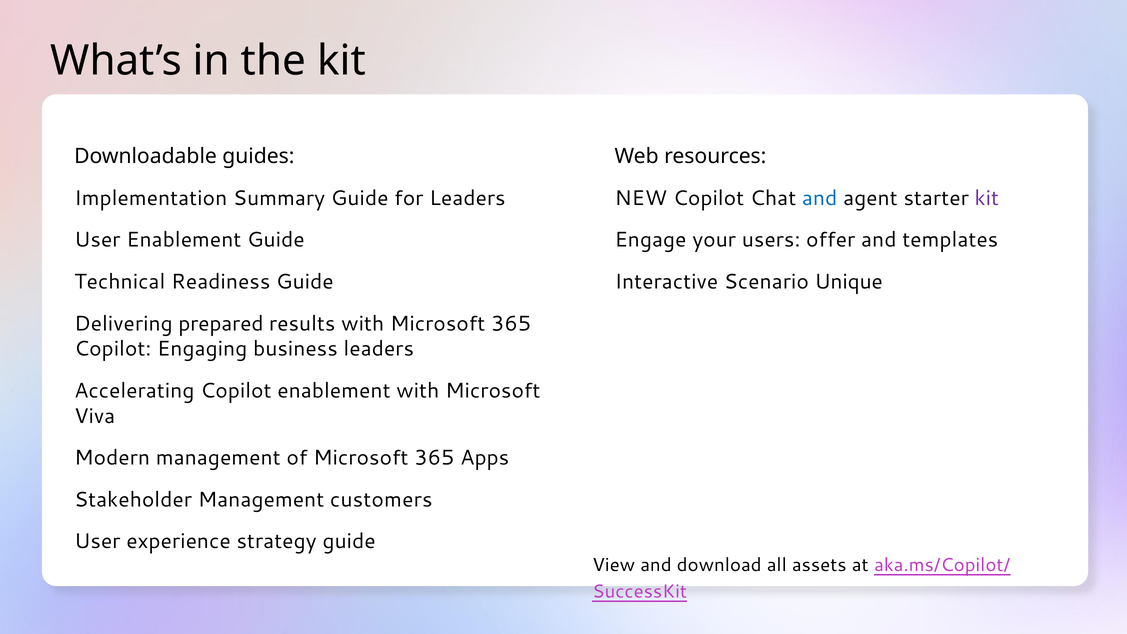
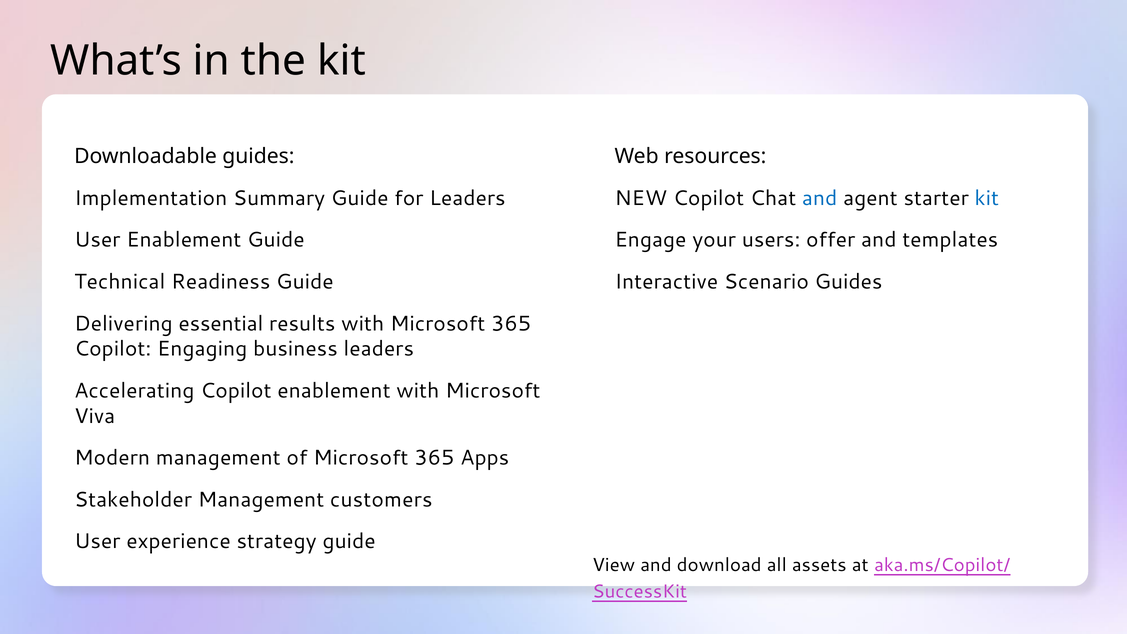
kit at (987, 198) colour: purple -> blue
Scenario Unique: Unique -> Guides
prepared: prepared -> essential
